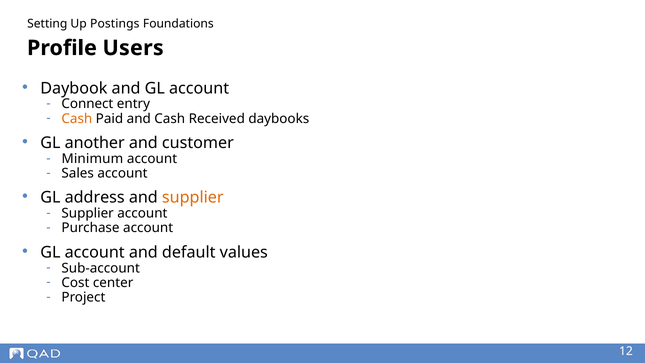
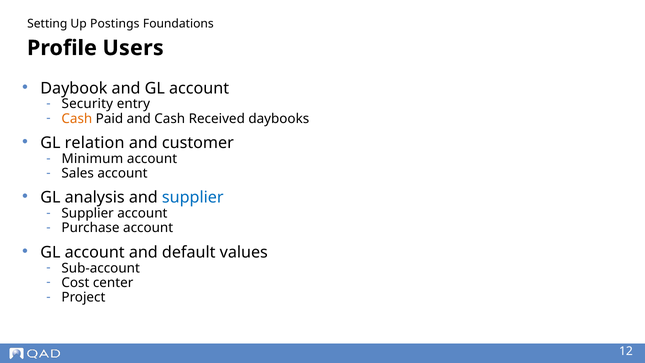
Connect: Connect -> Security
another: another -> relation
address: address -> analysis
supplier at (193, 197) colour: orange -> blue
